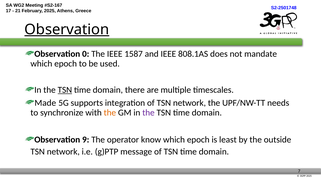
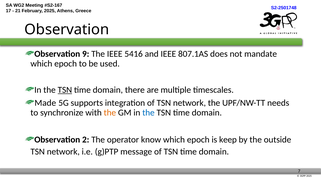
Observation at (67, 30) underline: present -> none
0: 0 -> 9
1587: 1587 -> 5416
808.1AS: 808.1AS -> 807.1AS
the at (148, 113) colour: purple -> blue
9: 9 -> 2
least: least -> keep
